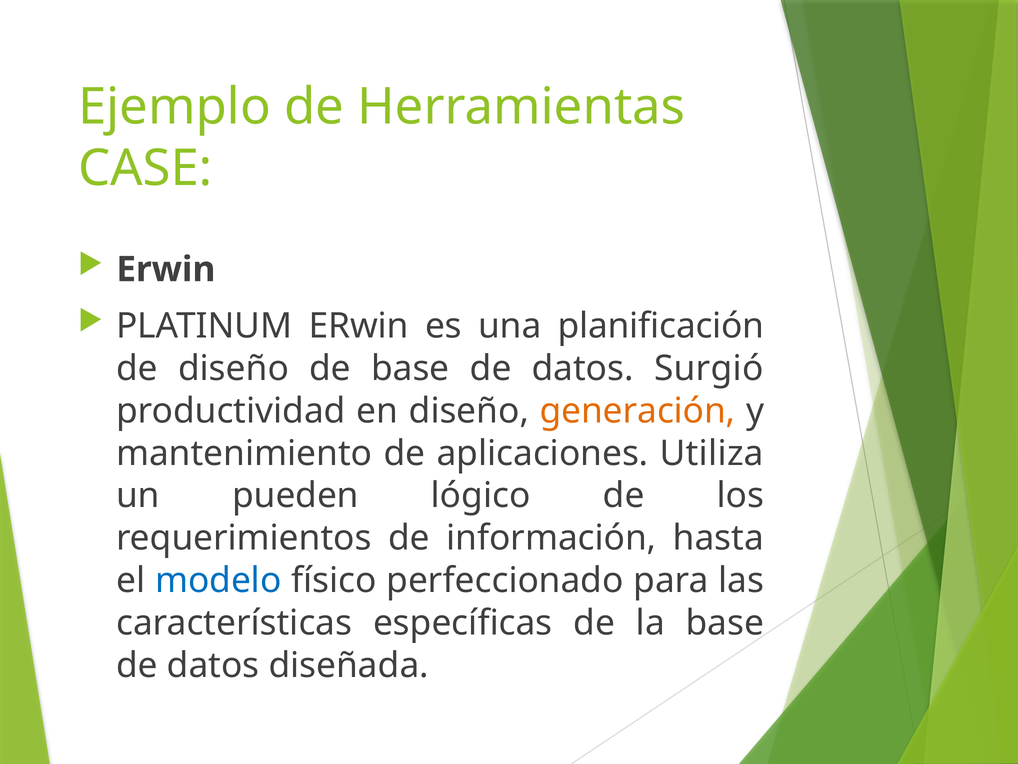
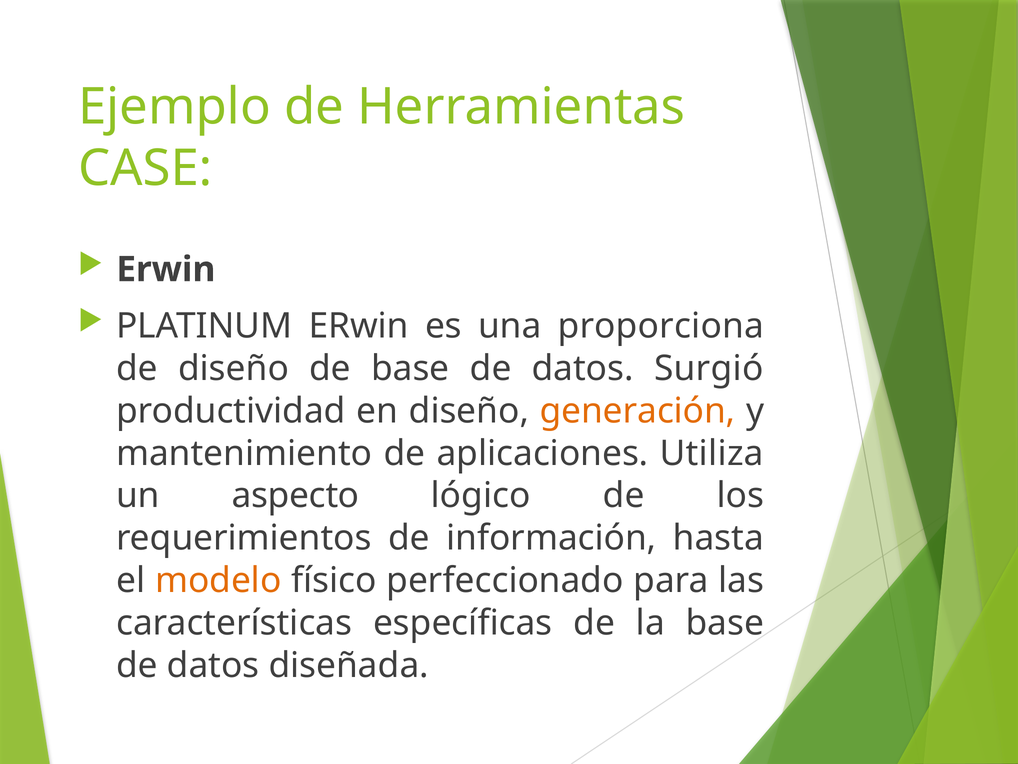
planificación: planificación -> proporciona
pueden: pueden -> aspecto
modelo colour: blue -> orange
